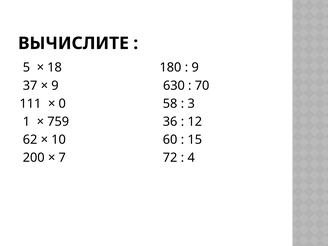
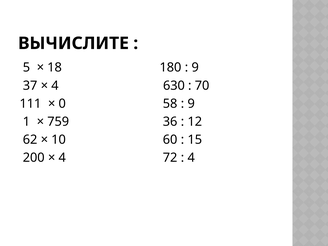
9 at (55, 86): 9 -> 4
3 at (191, 104): 3 -> 9
7 at (62, 158): 7 -> 4
